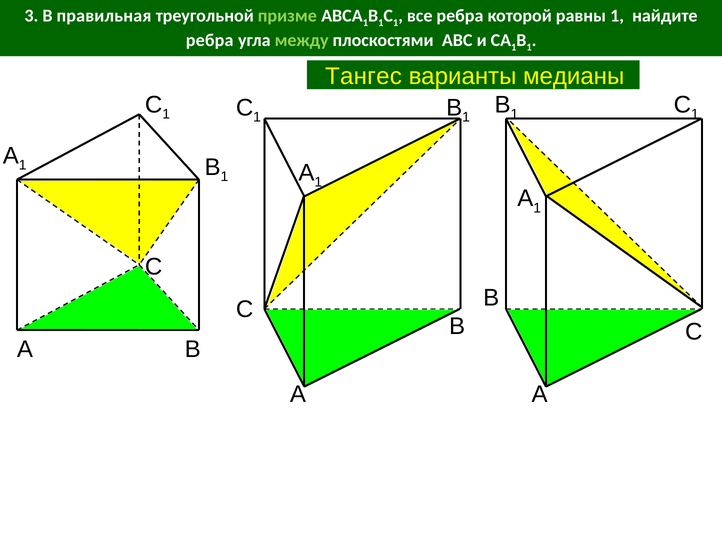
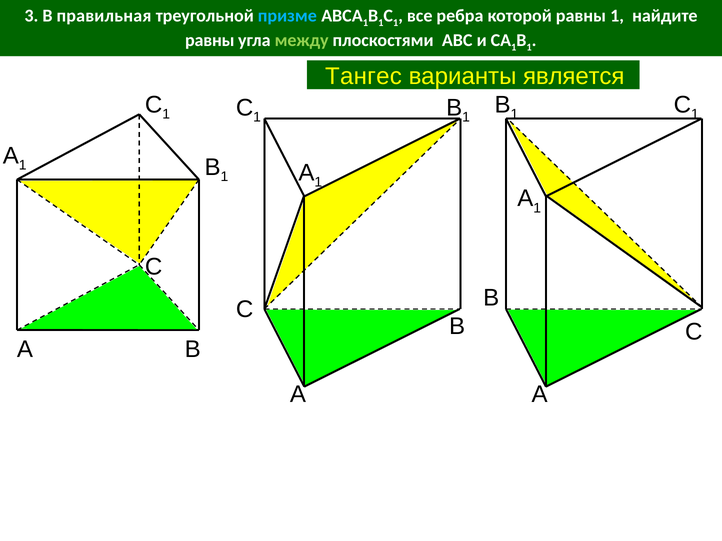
призме colour: light green -> light blue
ребра at (210, 40): ребра -> равны
медианы: медианы -> является
